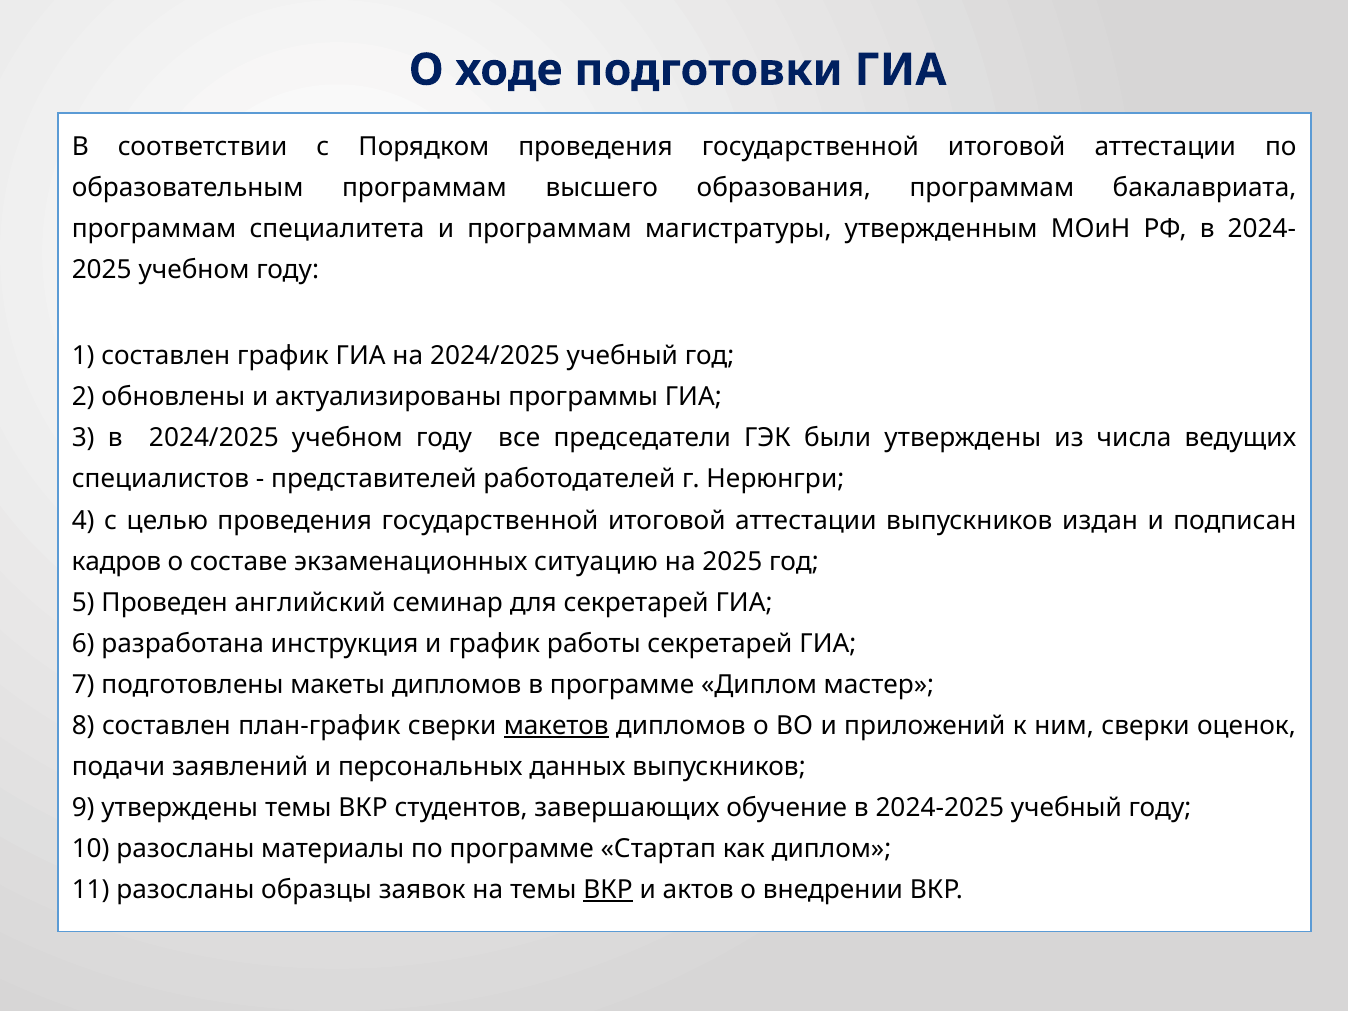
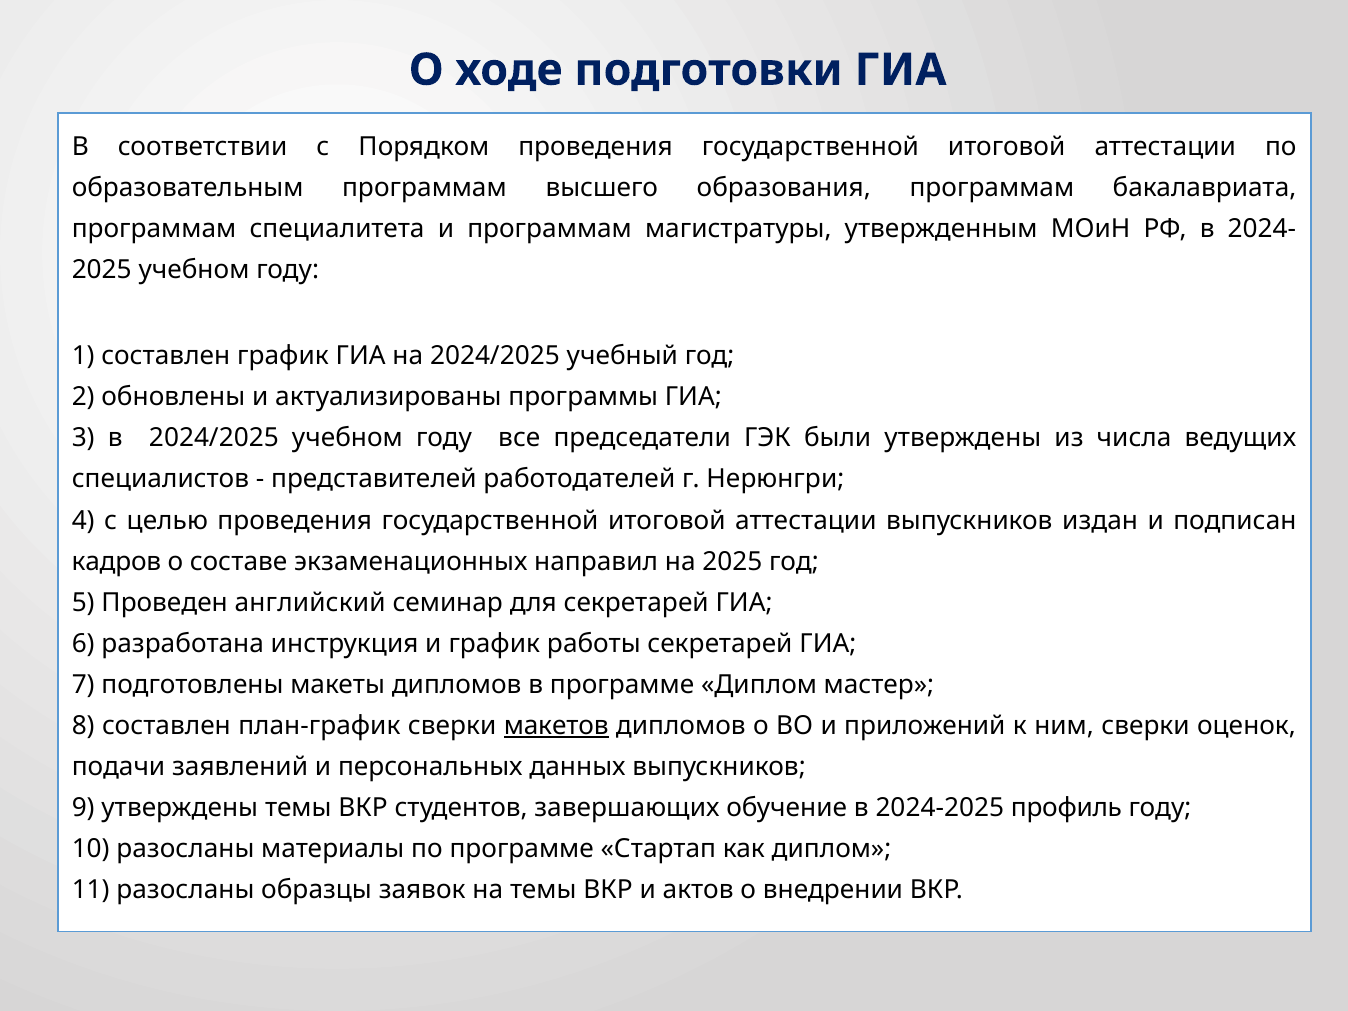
ситуацию: ситуацию -> направил
2024-2025 учебный: учебный -> профиль
ВКР at (608, 890) underline: present -> none
